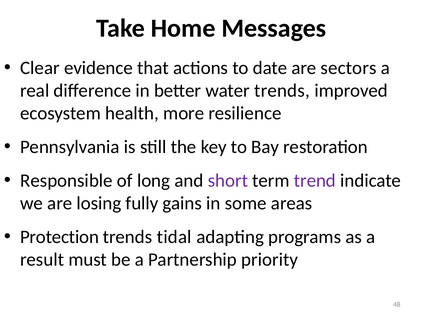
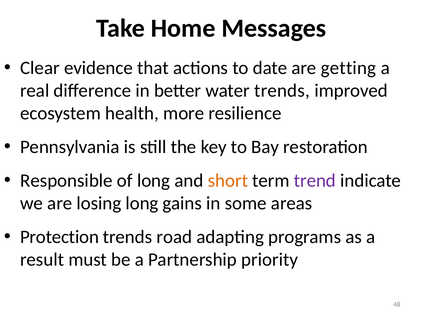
sectors: sectors -> getting
short colour: purple -> orange
losing fully: fully -> long
tidal: tidal -> road
